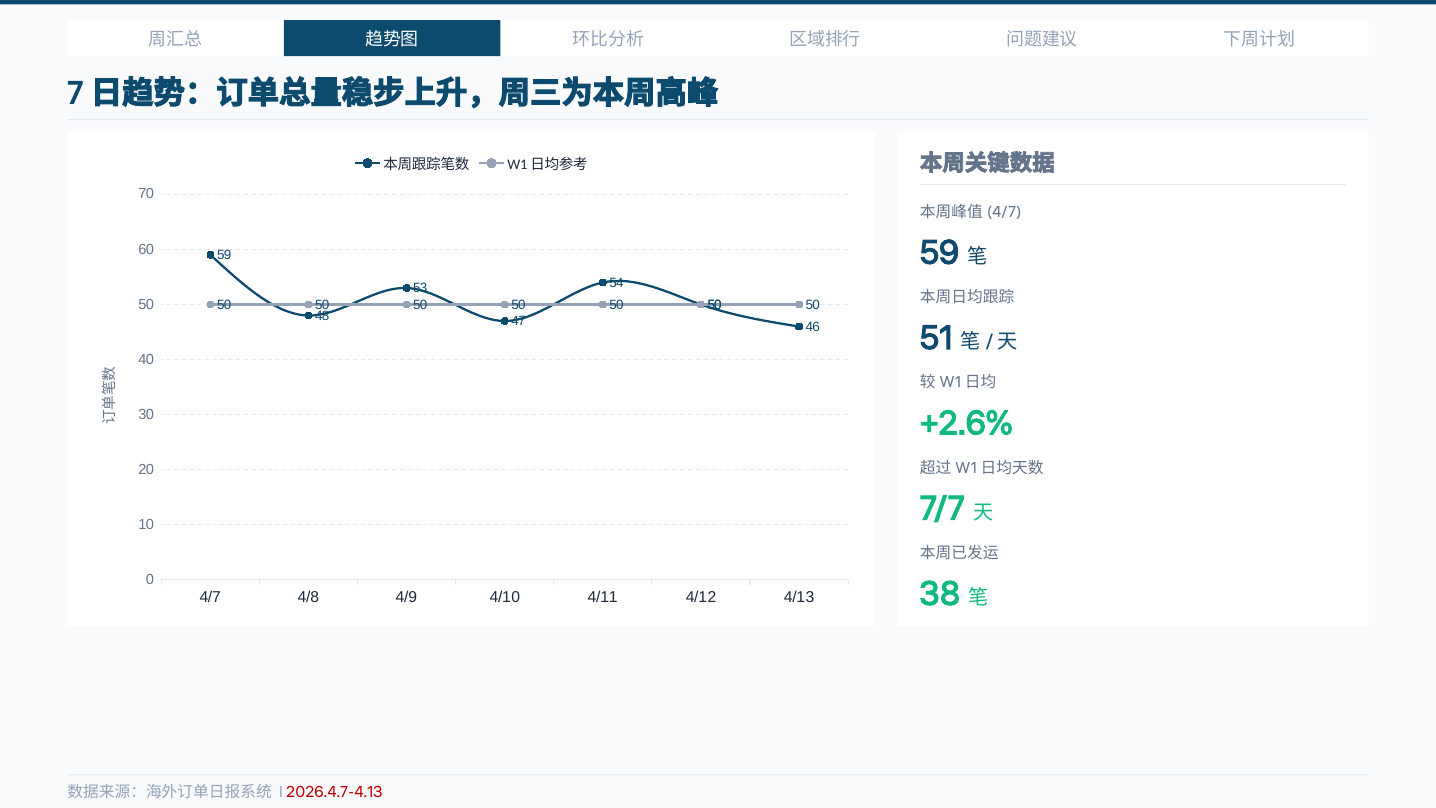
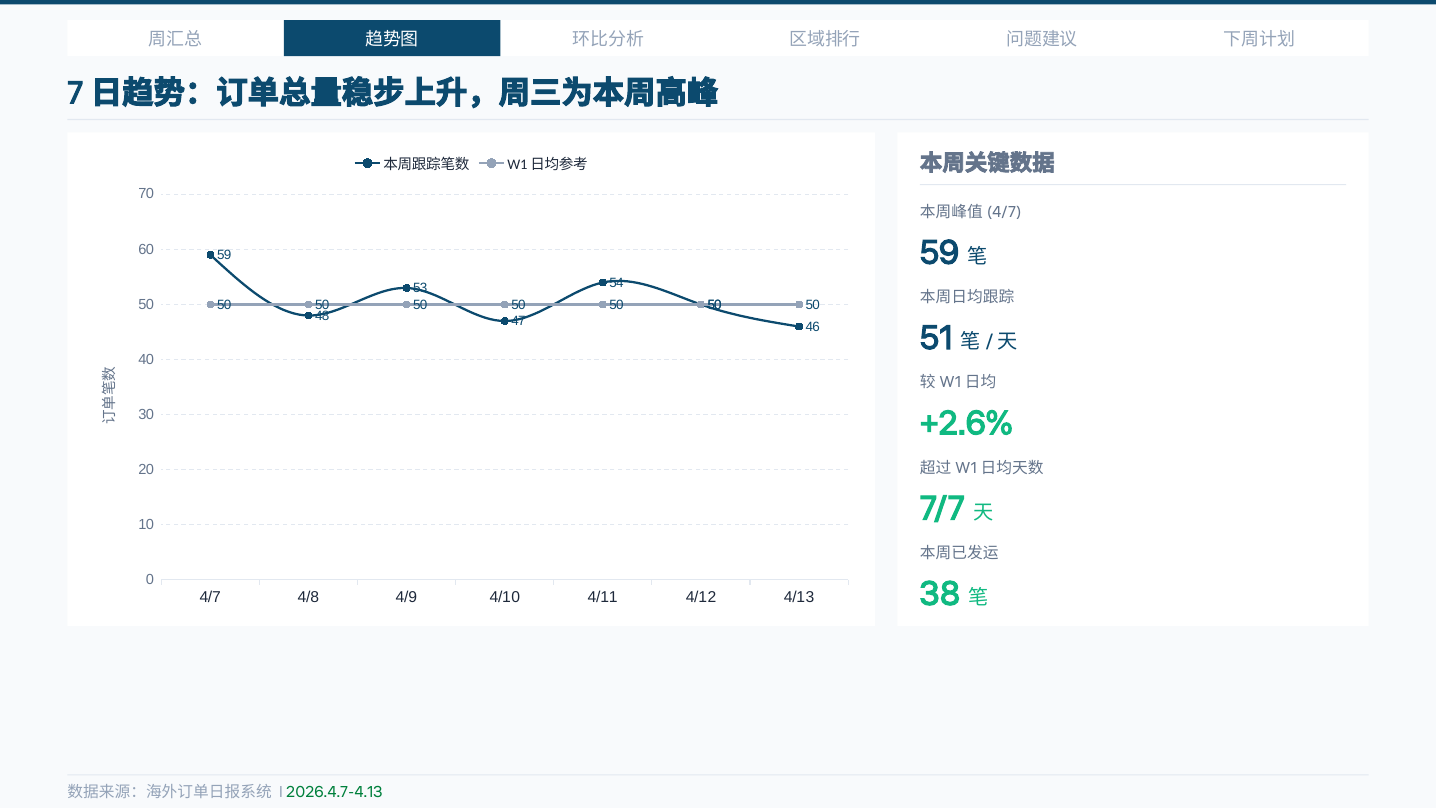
2026.4.7-4.13 colour: red -> green
